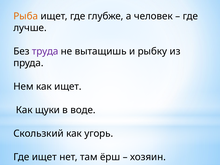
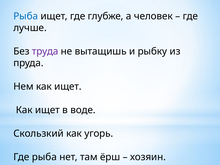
Рыба at (26, 16) colour: orange -> blue
щуки at (47, 110): щуки -> ищет
Где ищет: ищет -> рыба
